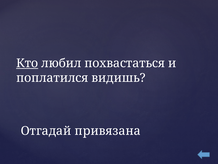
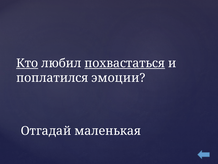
похвастаться underline: none -> present
видишь: видишь -> эмоции
привязана: привязана -> маленькая
